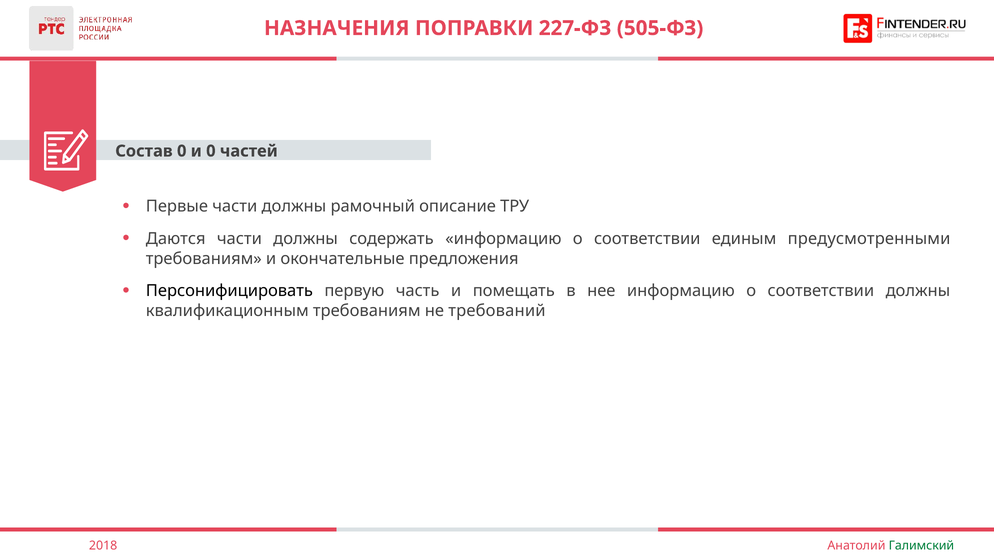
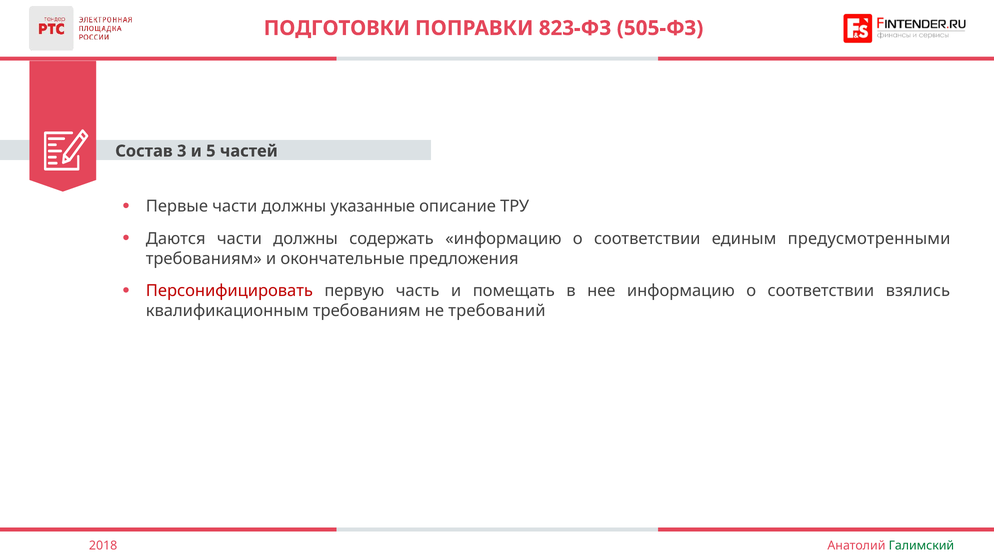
НАЗНАЧЕНИЯ: НАЗНАЧЕНИЯ -> ПОДГОТОВКИ
227-ФЗ: 227-ФЗ -> 823-ФЗ
Состав 0: 0 -> 3
и 0: 0 -> 5
рамочный: рамочный -> указанные
Персонифицировать colour: black -> red
соответствии должны: должны -> взялись
